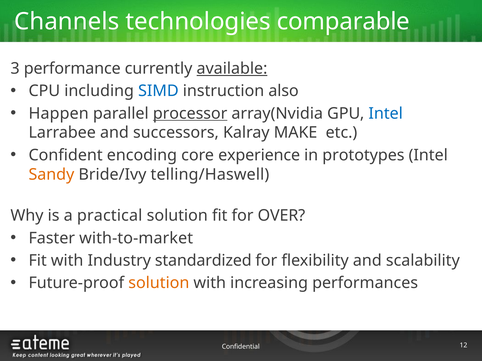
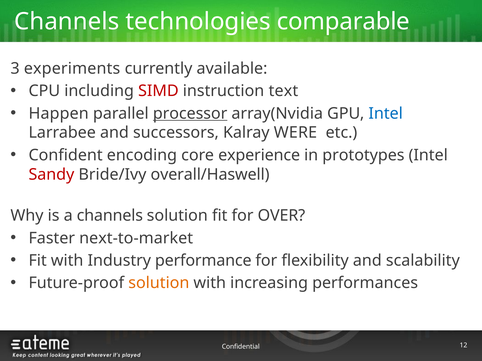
performance: performance -> experiments
available underline: present -> none
SIMD colour: blue -> red
also: also -> text
MAKE: MAKE -> WERE
Sandy colour: orange -> red
telling/Haswell: telling/Haswell -> overall/Haswell
a practical: practical -> channels
with-to-market: with-to-market -> next-to-market
standardized: standardized -> performance
